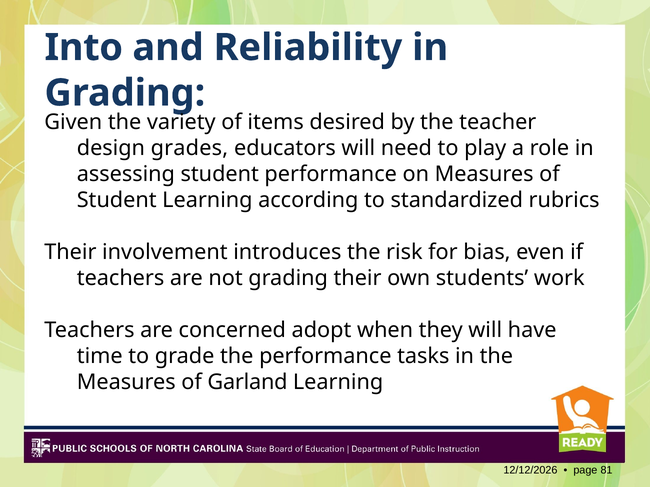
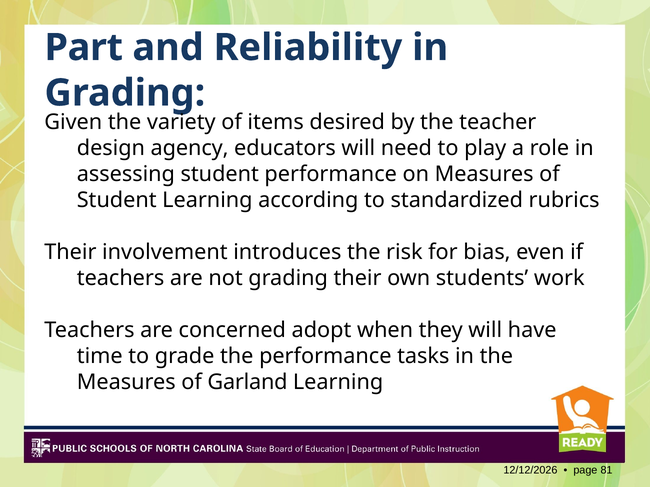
Into: Into -> Part
grades: grades -> agency
